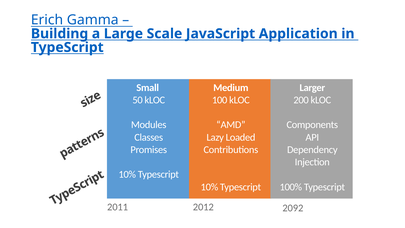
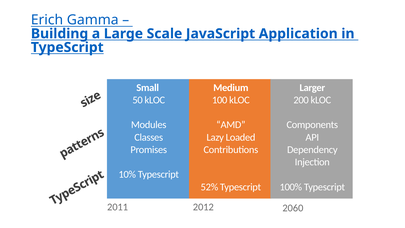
10% at (209, 187): 10% -> 52%
2092: 2092 -> 2060
